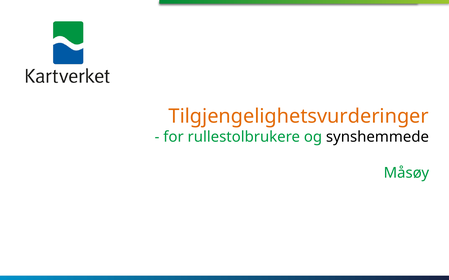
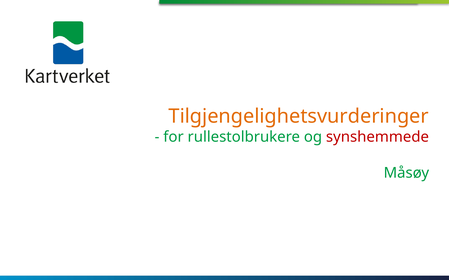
synshemmede colour: black -> red
